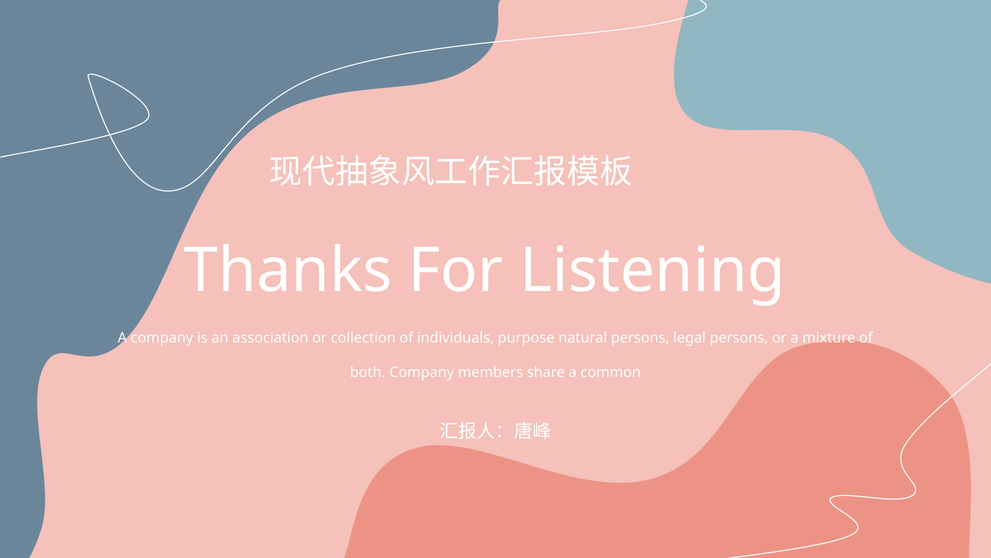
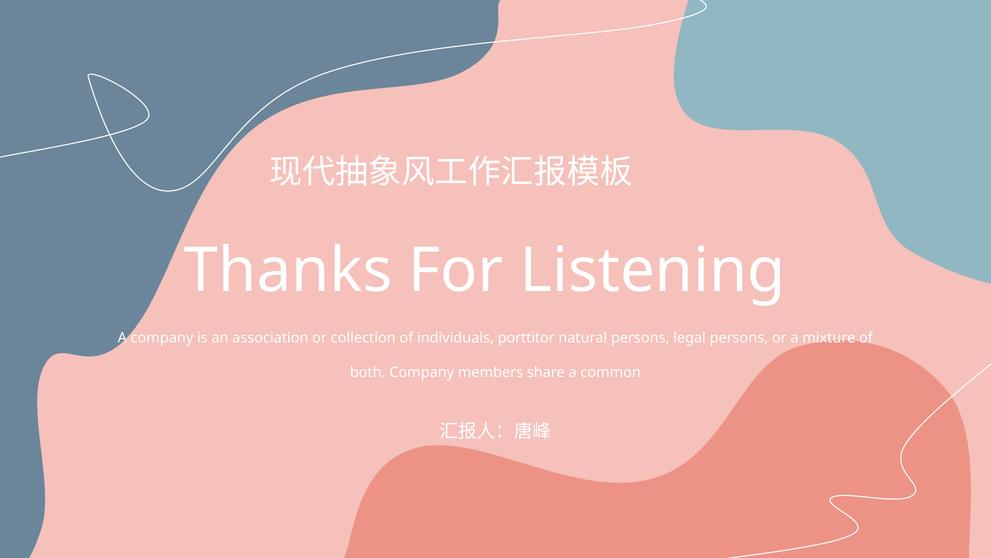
purpose: purpose -> porttitor
